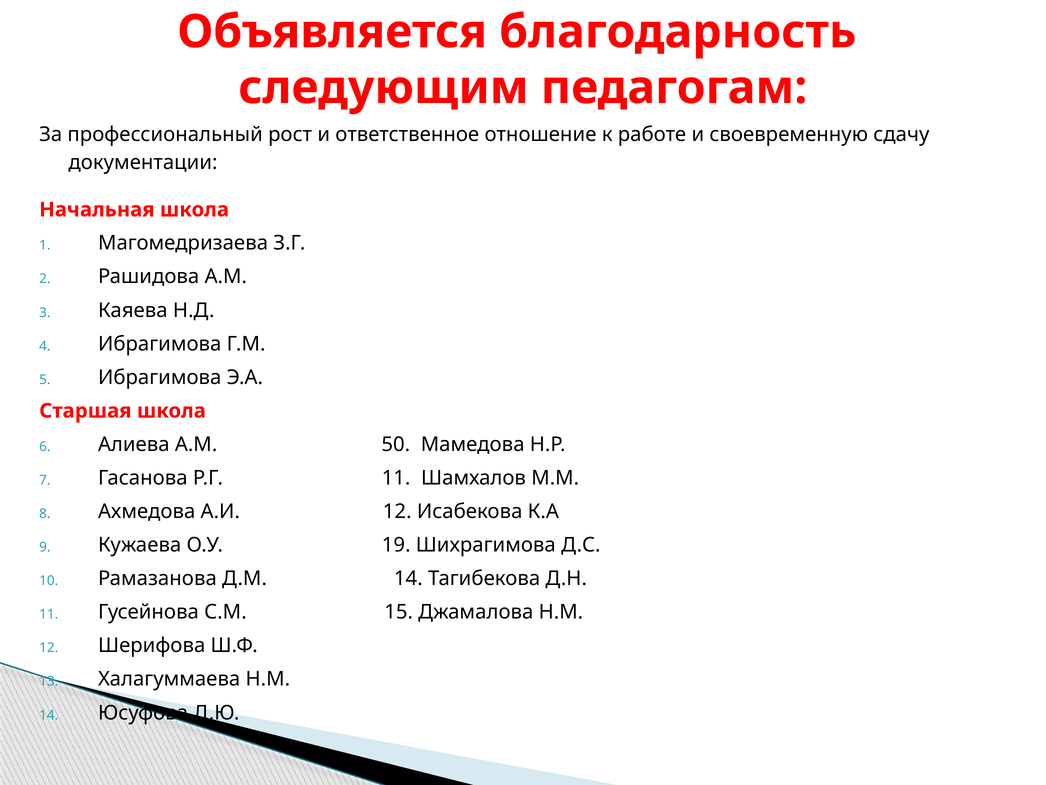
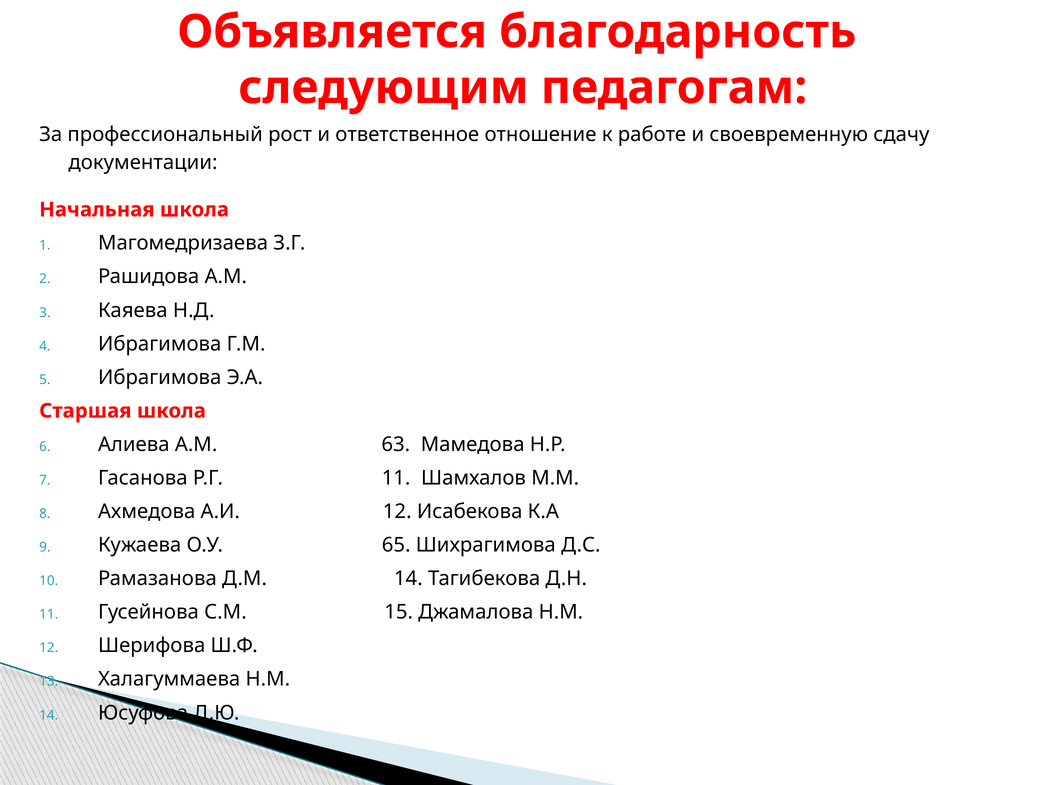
50: 50 -> 63
19: 19 -> 65
